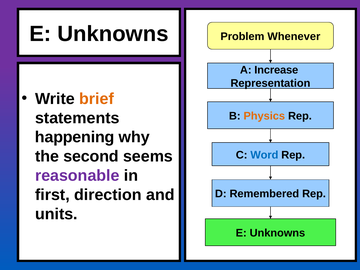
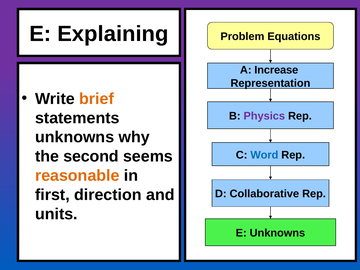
Unknowns at (113, 34): Unknowns -> Explaining
Whenever: Whenever -> Equations
Physics colour: orange -> purple
happening at (75, 137): happening -> unknowns
reasonable colour: purple -> orange
Remembered: Remembered -> Collaborative
